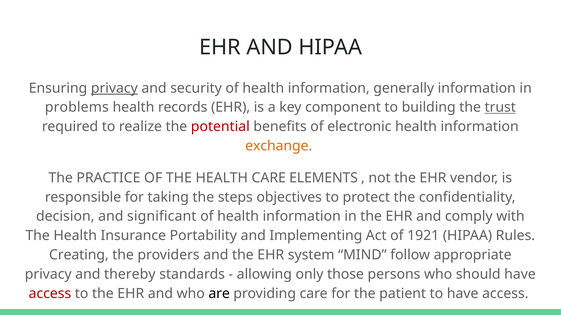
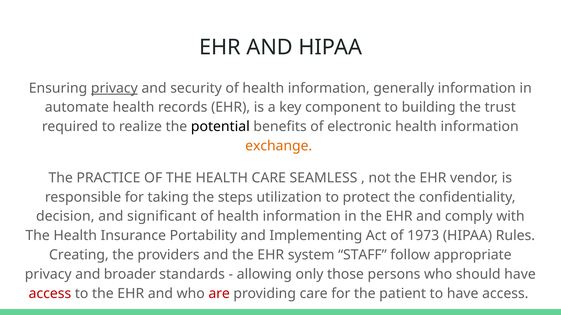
problems: problems -> automate
trust underline: present -> none
potential colour: red -> black
ELEMENTS: ELEMENTS -> SEAMLESS
objectives: objectives -> utilization
1921: 1921 -> 1973
MIND: MIND -> STAFF
thereby: thereby -> broader
are colour: black -> red
